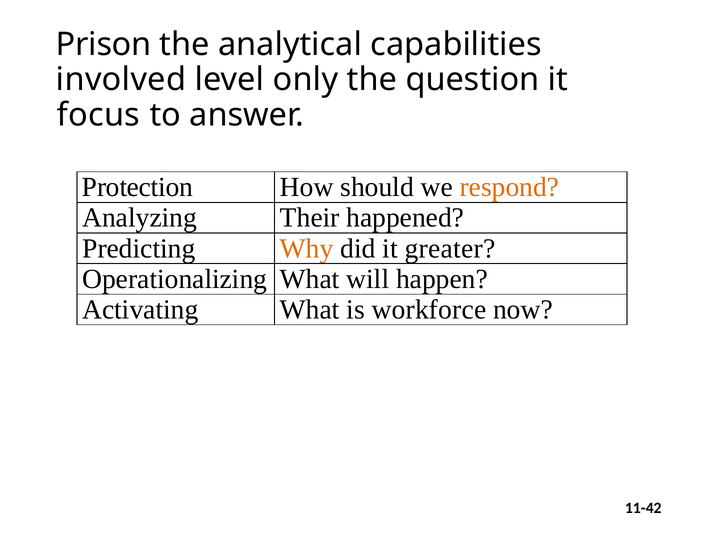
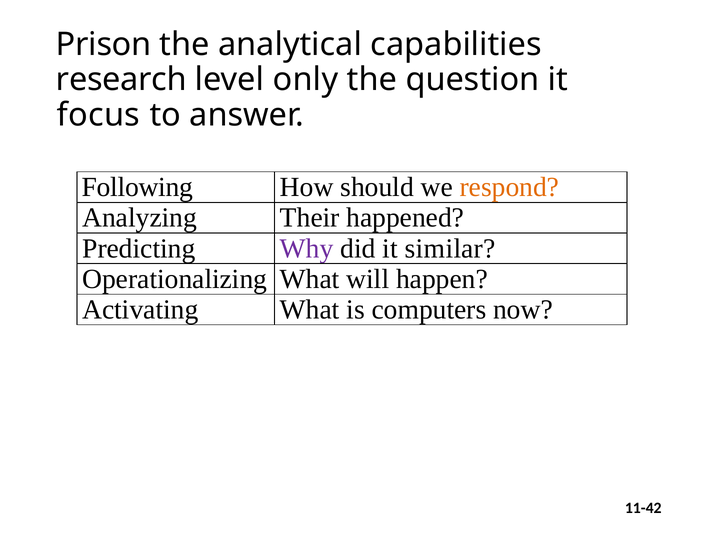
involved: involved -> research
Protection: Protection -> Following
Why colour: orange -> purple
greater: greater -> similar
workforce: workforce -> computers
